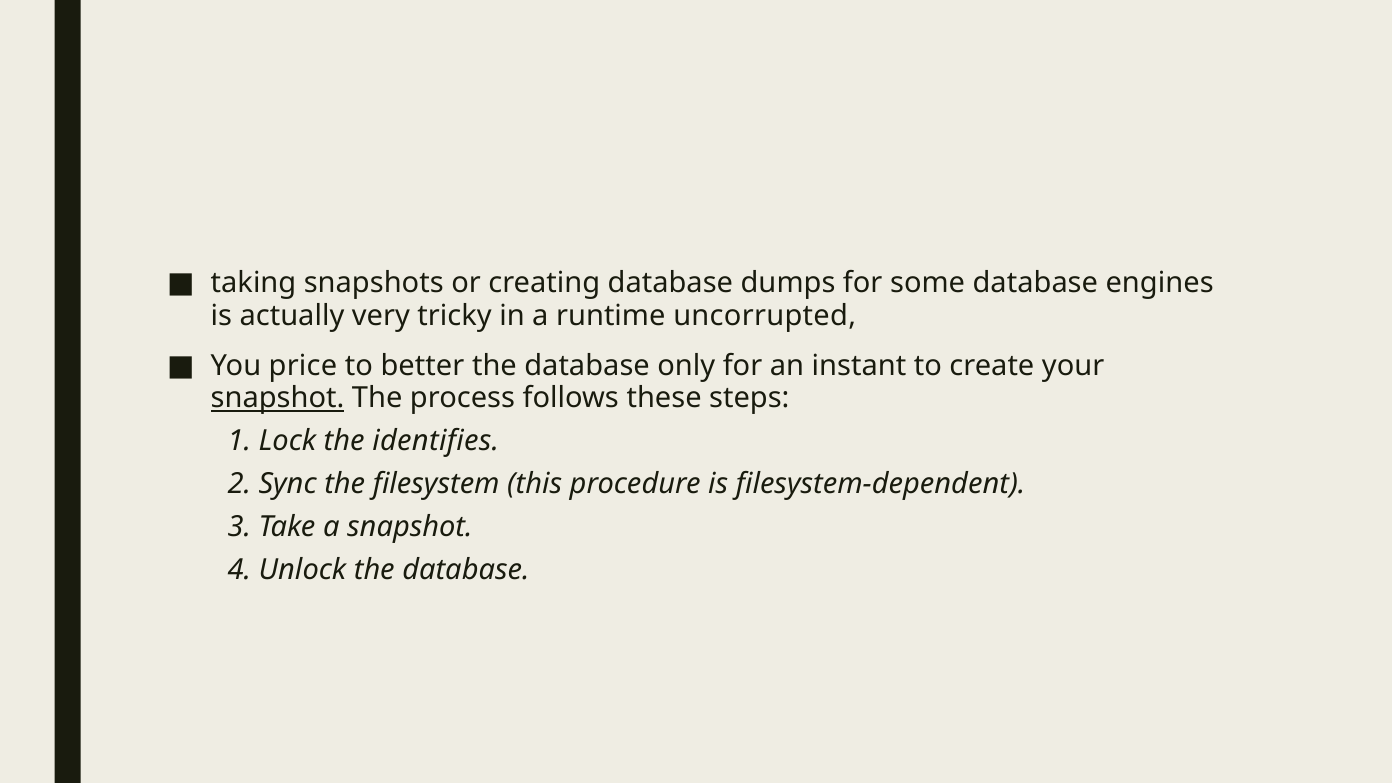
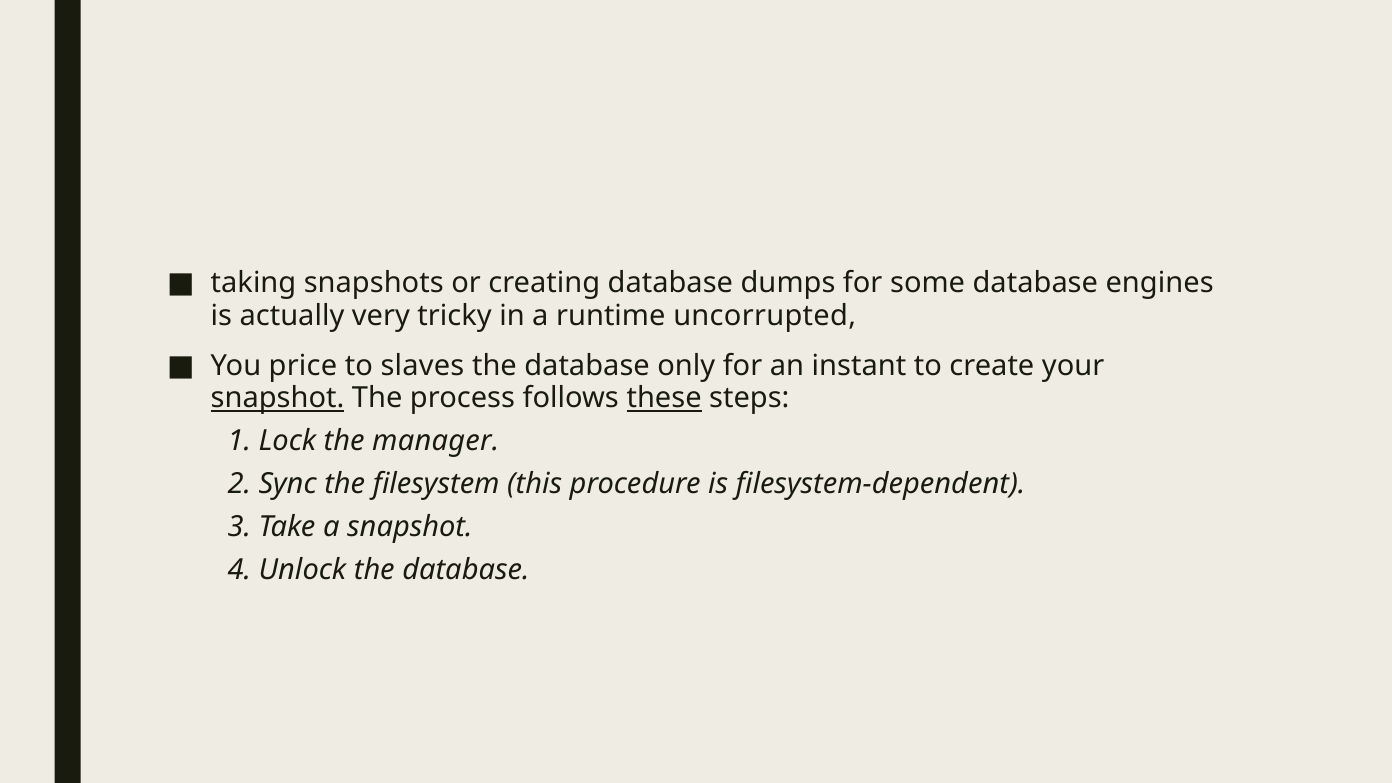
better: better -> slaves
these underline: none -> present
identifies: identifies -> manager
